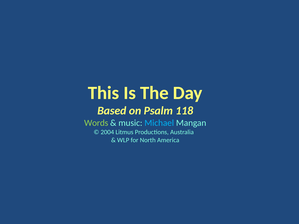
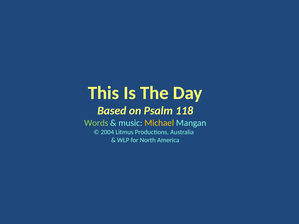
Michael colour: light blue -> yellow
